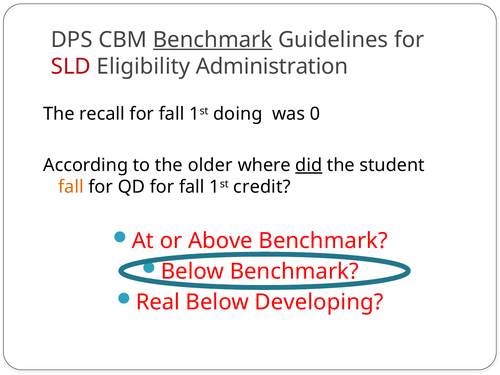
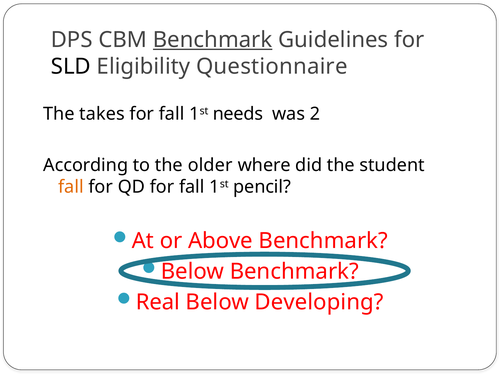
SLD colour: red -> black
Administration: Administration -> Questionnaire
recall: recall -> takes
doing: doing -> needs
0: 0 -> 2
did underline: present -> none
credit: credit -> pencil
